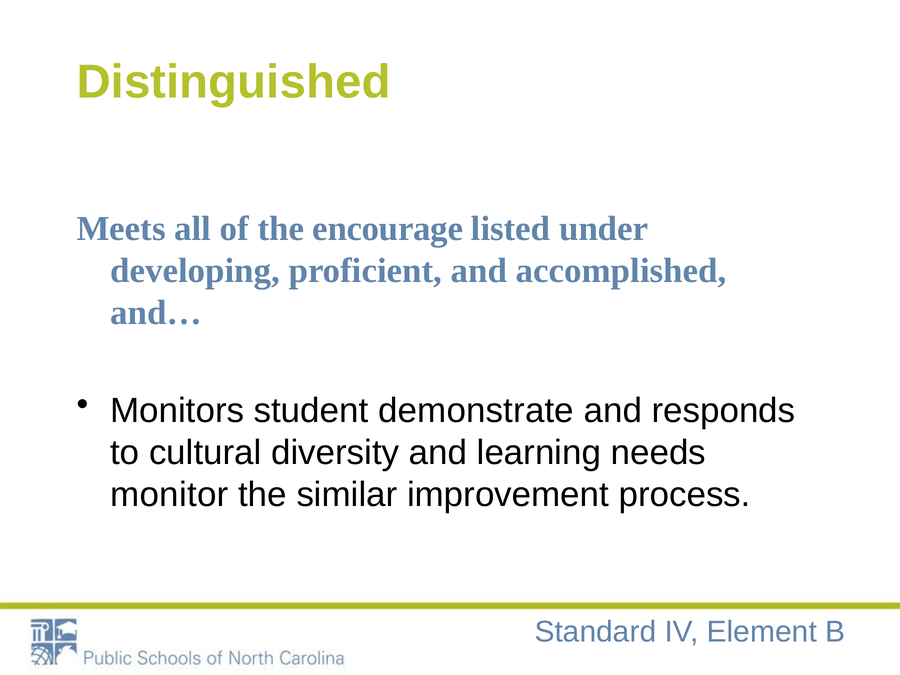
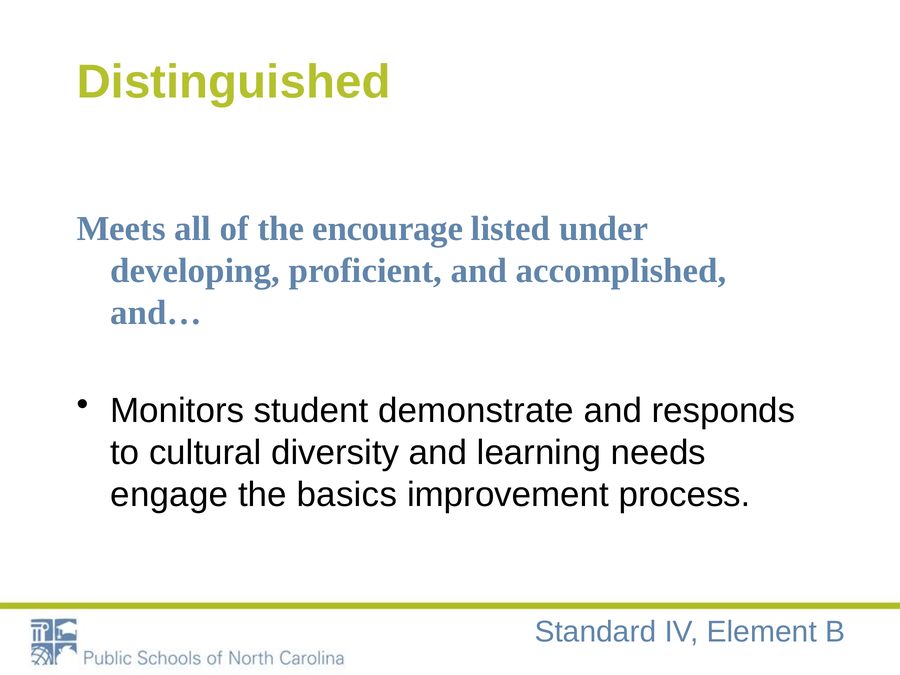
monitor: monitor -> engage
similar: similar -> basics
